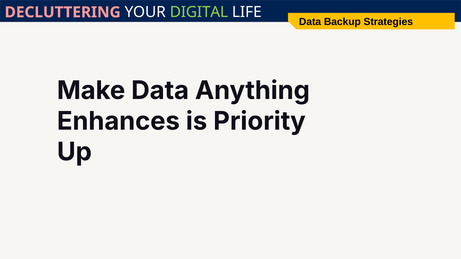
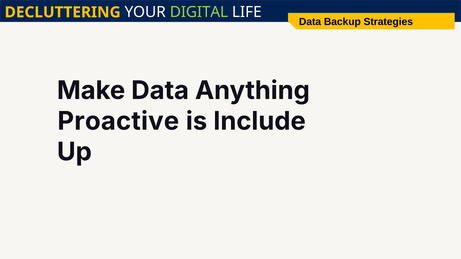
DECLUTTERING colour: pink -> yellow
Enhances: Enhances -> Proactive
Priority: Priority -> Include
